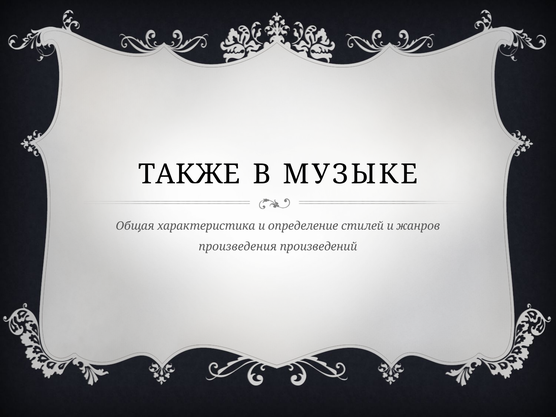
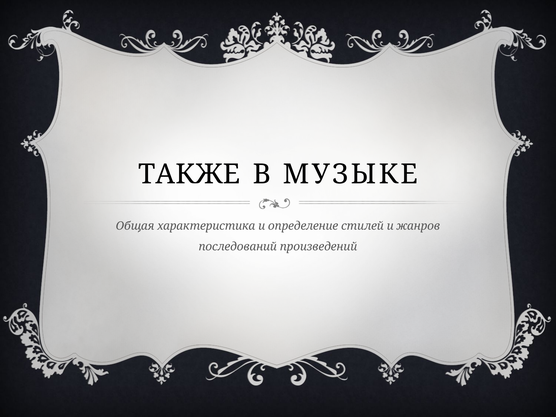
произведения: произведения -> последований
